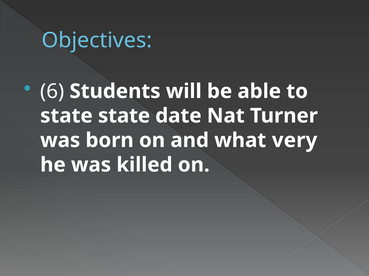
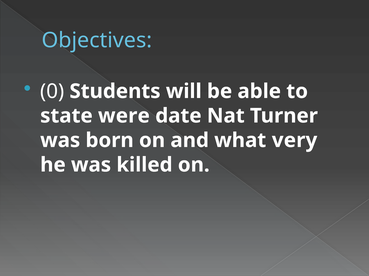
6: 6 -> 0
state state: state -> were
